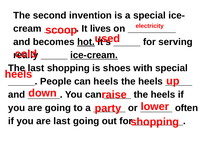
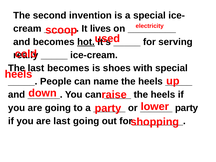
ice-cream underline: present -> none
last shopping: shopping -> becomes
can heels: heels -> name
often at (187, 108): often -> party
